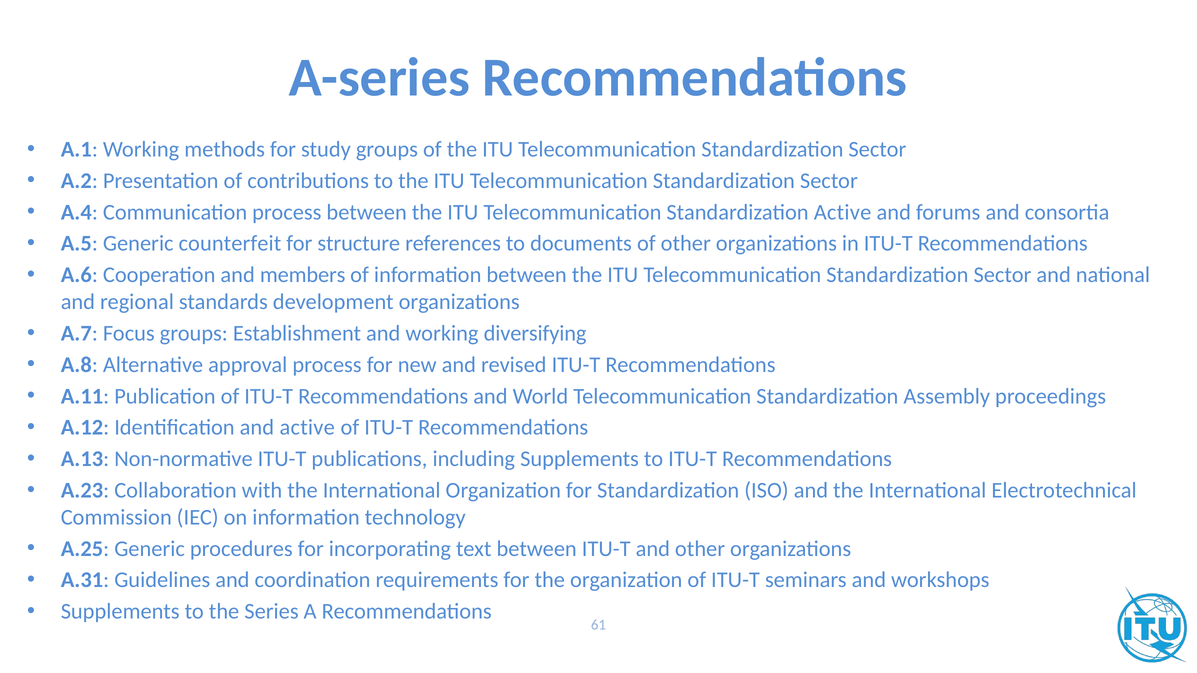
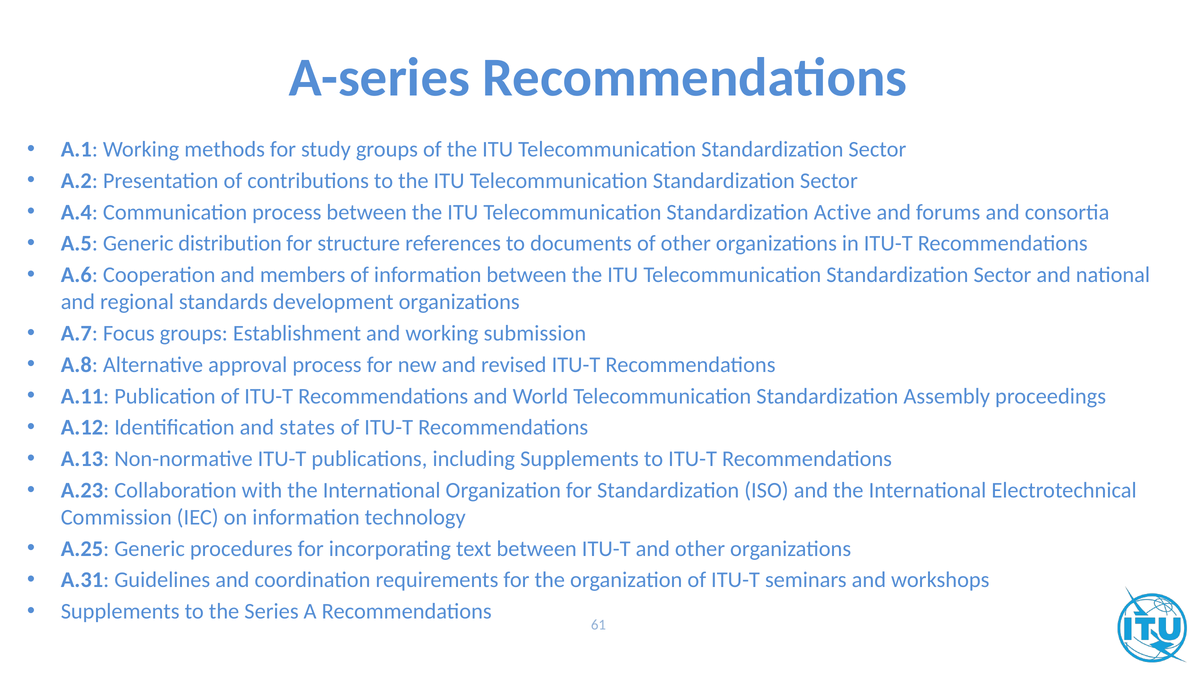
counterfeit: counterfeit -> distribution
diversifying: diversifying -> submission
and active: active -> states
